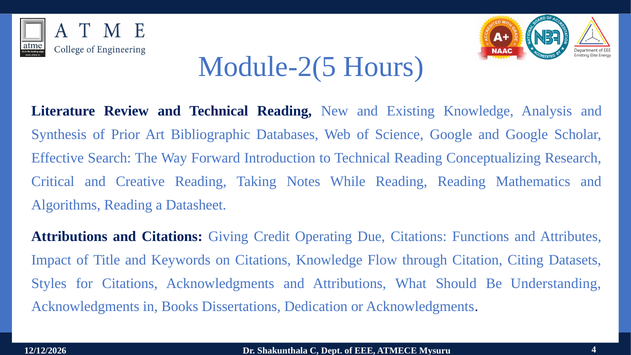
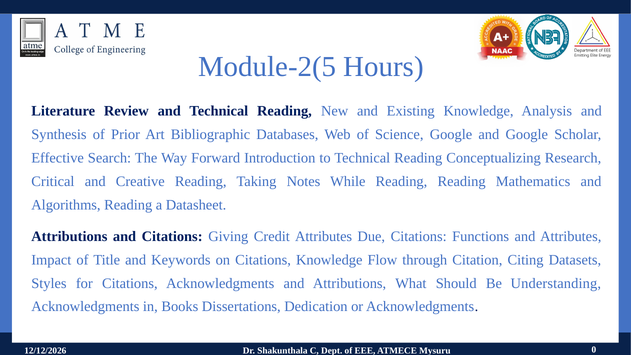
Credit Operating: Operating -> Attributes
4: 4 -> 0
